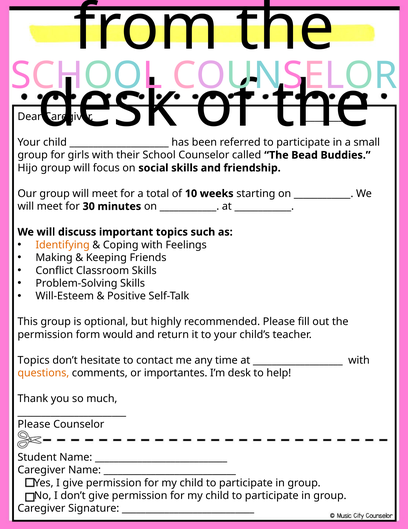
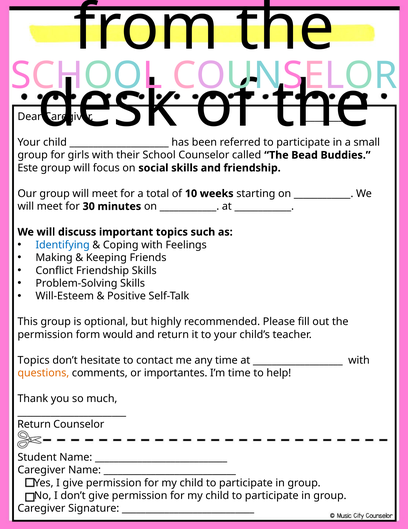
Hijo: Hijo -> Este
Identifying colour: orange -> blue
Conflict Classroom: Classroom -> Friendship
I’m desk: desk -> time
Please at (34, 424): Please -> Return
